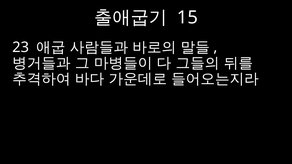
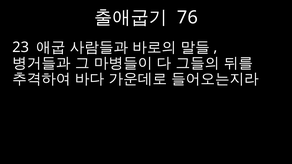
15: 15 -> 76
